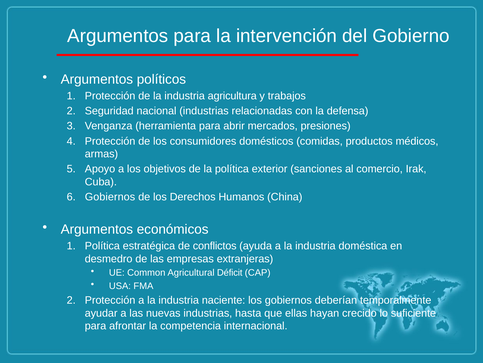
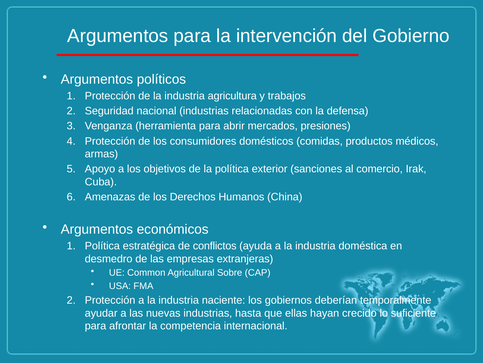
Gobiernos at (110, 197): Gobiernos -> Amenazas
Déficit: Déficit -> Sobre
